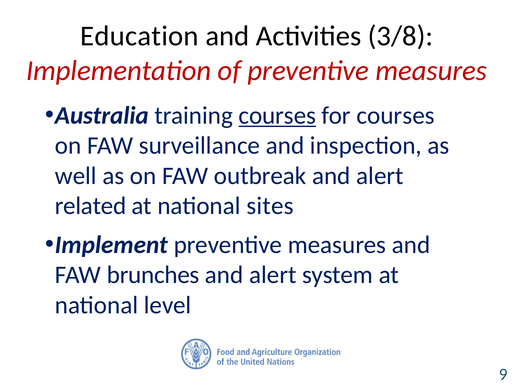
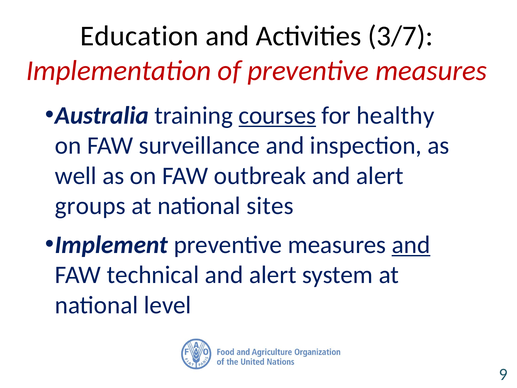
3/8: 3/8 -> 3/7
for courses: courses -> healthy
related: related -> groups
and at (411, 245) underline: none -> present
brunches: brunches -> technical
